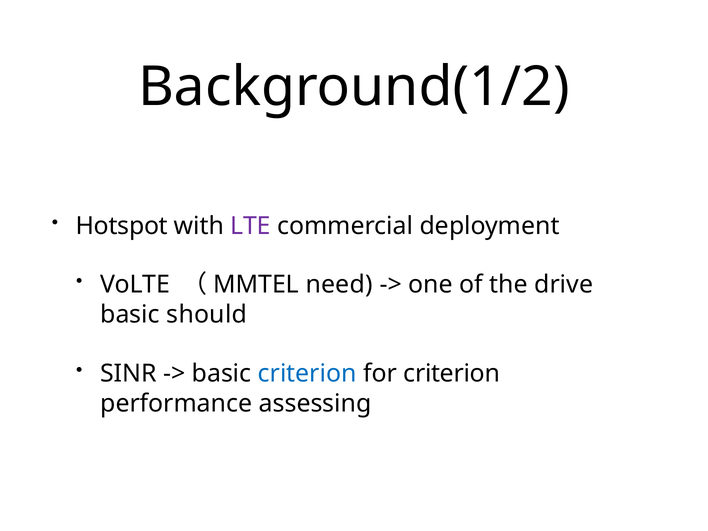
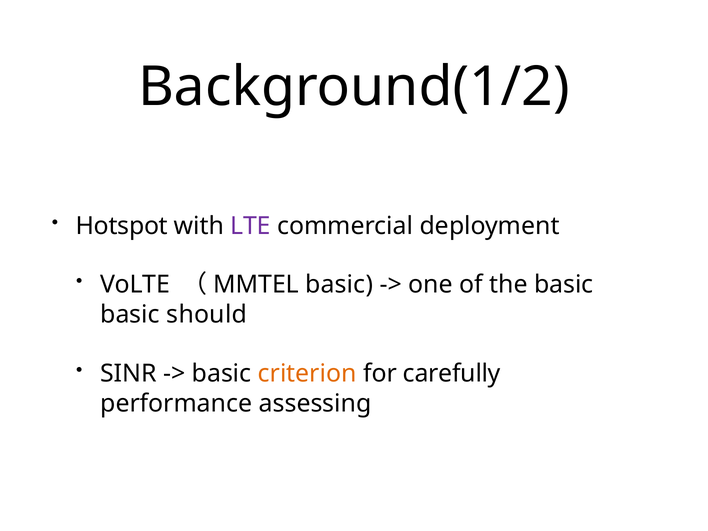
need at (339, 285): need -> basic
the drive: drive -> basic
criterion at (307, 374) colour: blue -> orange
for criterion: criterion -> carefully
